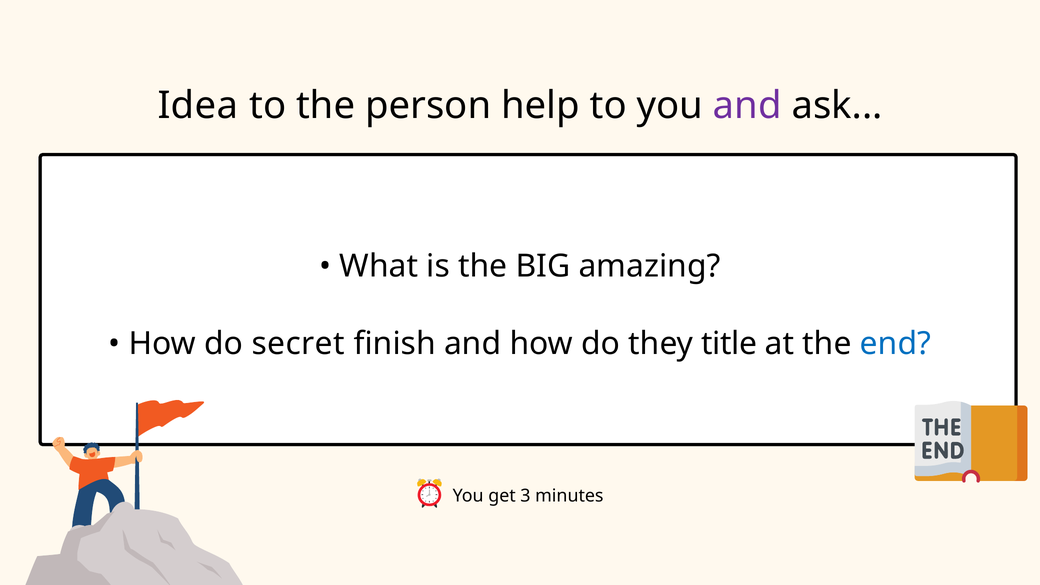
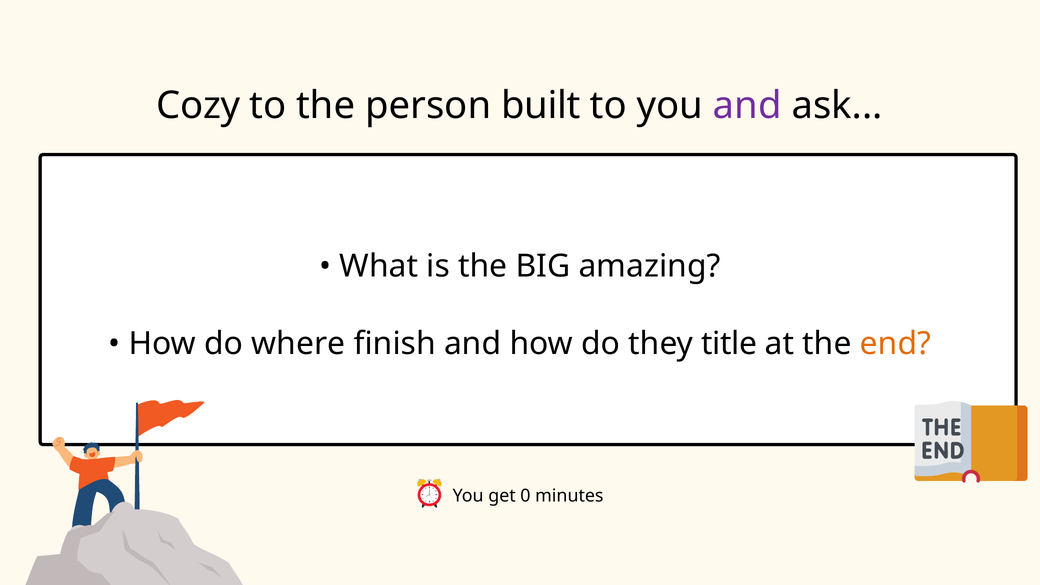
Idea: Idea -> Cozy
help: help -> built
secret: secret -> where
end colour: blue -> orange
3: 3 -> 0
